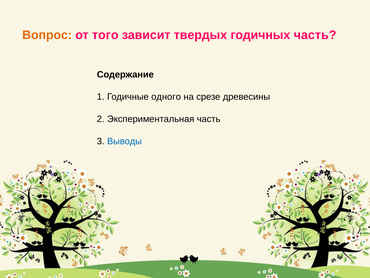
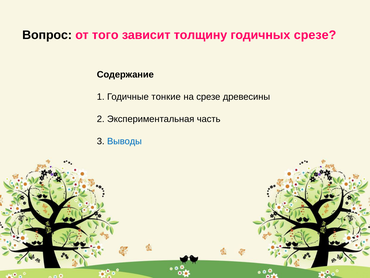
Вопрос colour: orange -> black
твердых: твердых -> толщину
годичных часть: часть -> срезе
одного: одного -> тонкие
